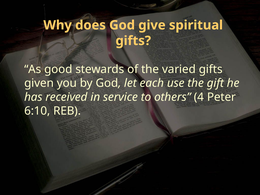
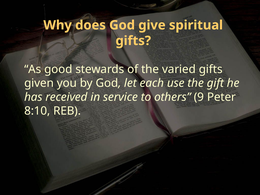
4: 4 -> 9
6:10: 6:10 -> 8:10
